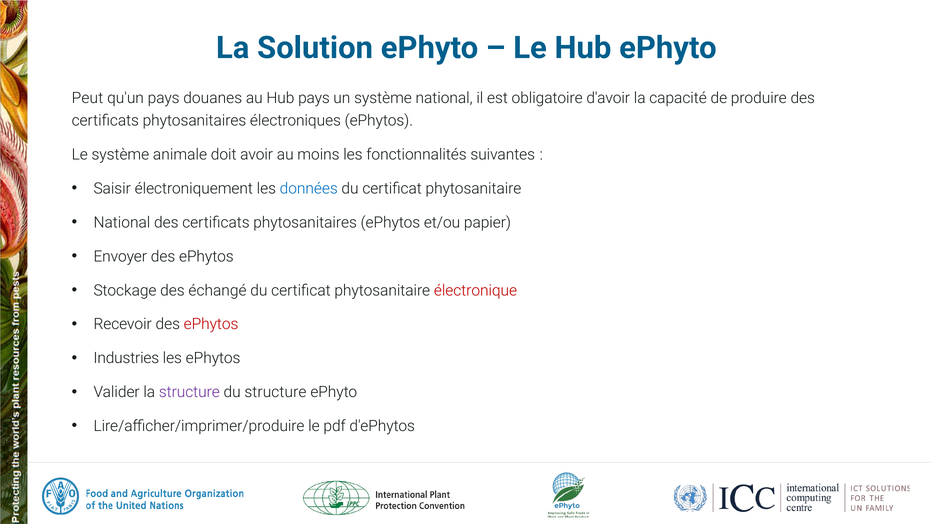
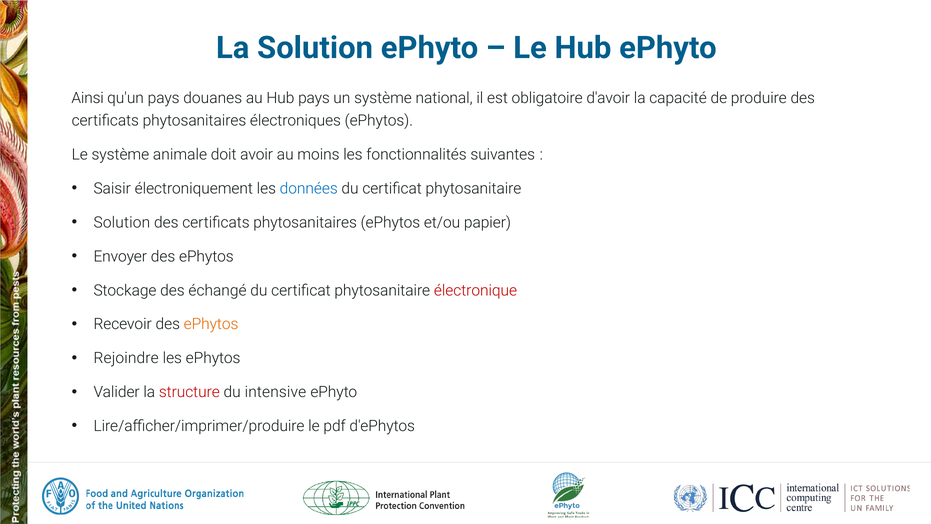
Peut: Peut -> Ainsi
National at (122, 222): National -> Solution
ePhytos at (211, 324) colour: red -> orange
Industries: Industries -> Rejoindre
structure at (189, 392) colour: purple -> red
du structure: structure -> intensive
